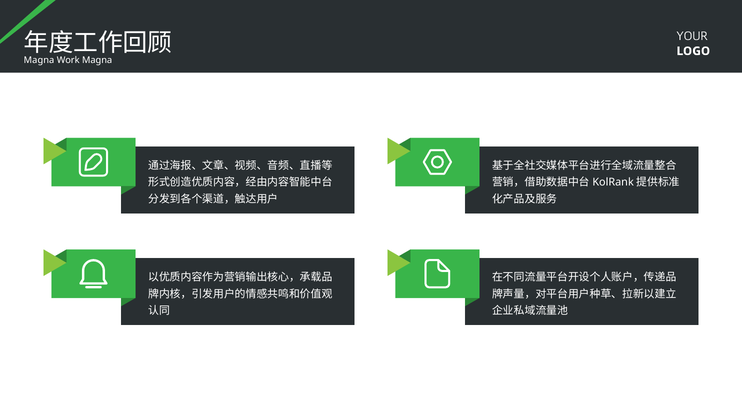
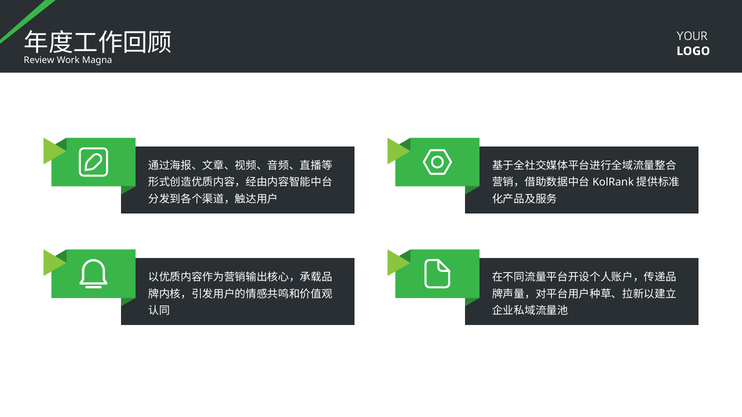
Magna at (39, 60): Magna -> Review
